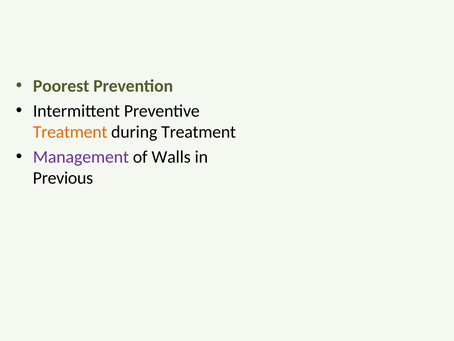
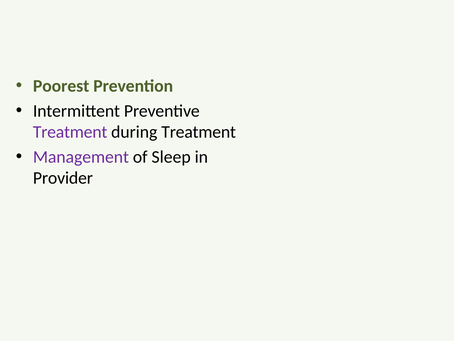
Treatment at (70, 132) colour: orange -> purple
Walls: Walls -> Sleep
Previous: Previous -> Provider
